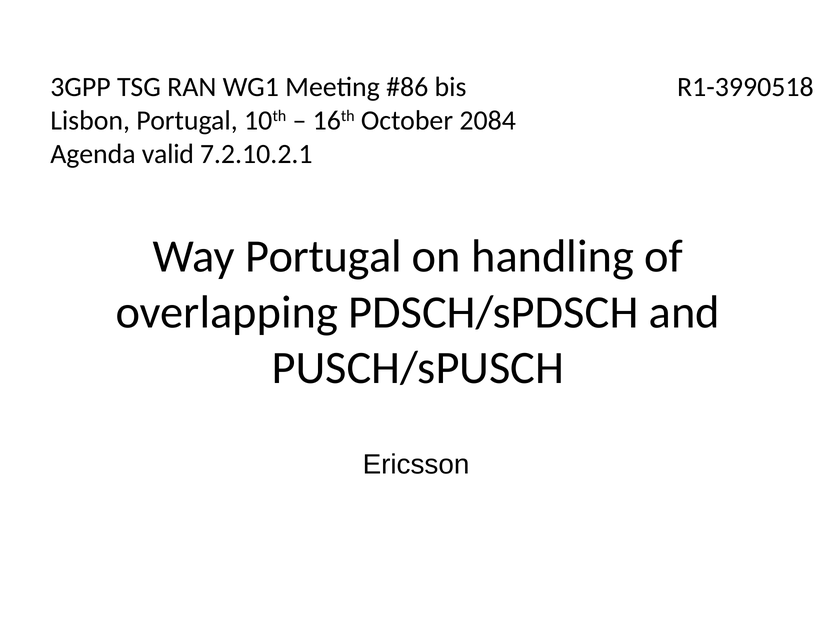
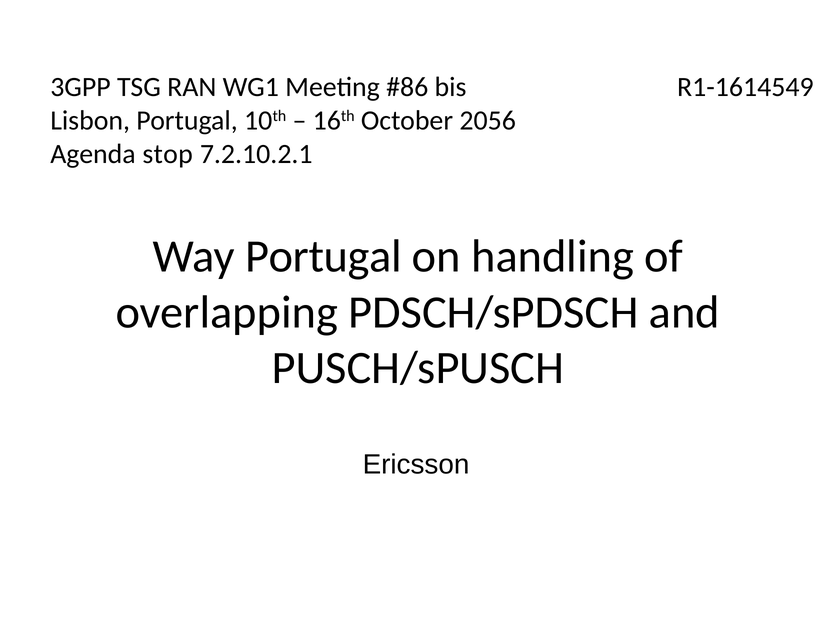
R1-3990518: R1-3990518 -> R1-1614549
2084: 2084 -> 2056
valid: valid -> stop
